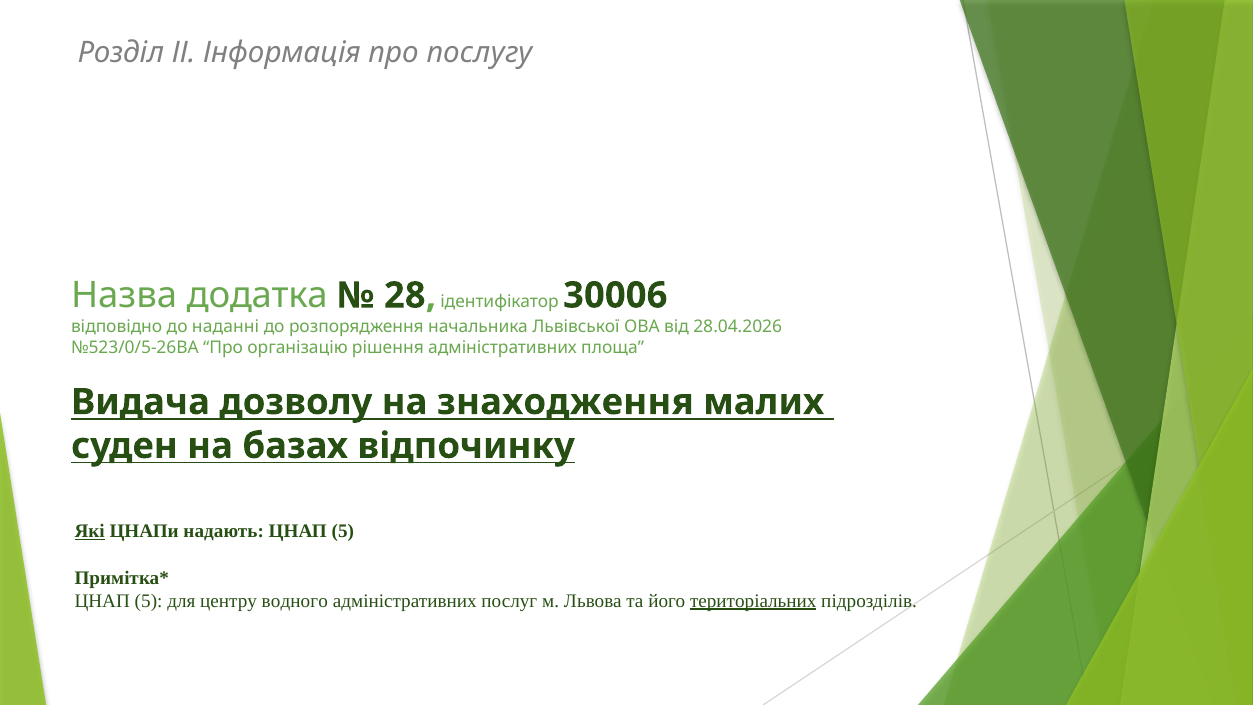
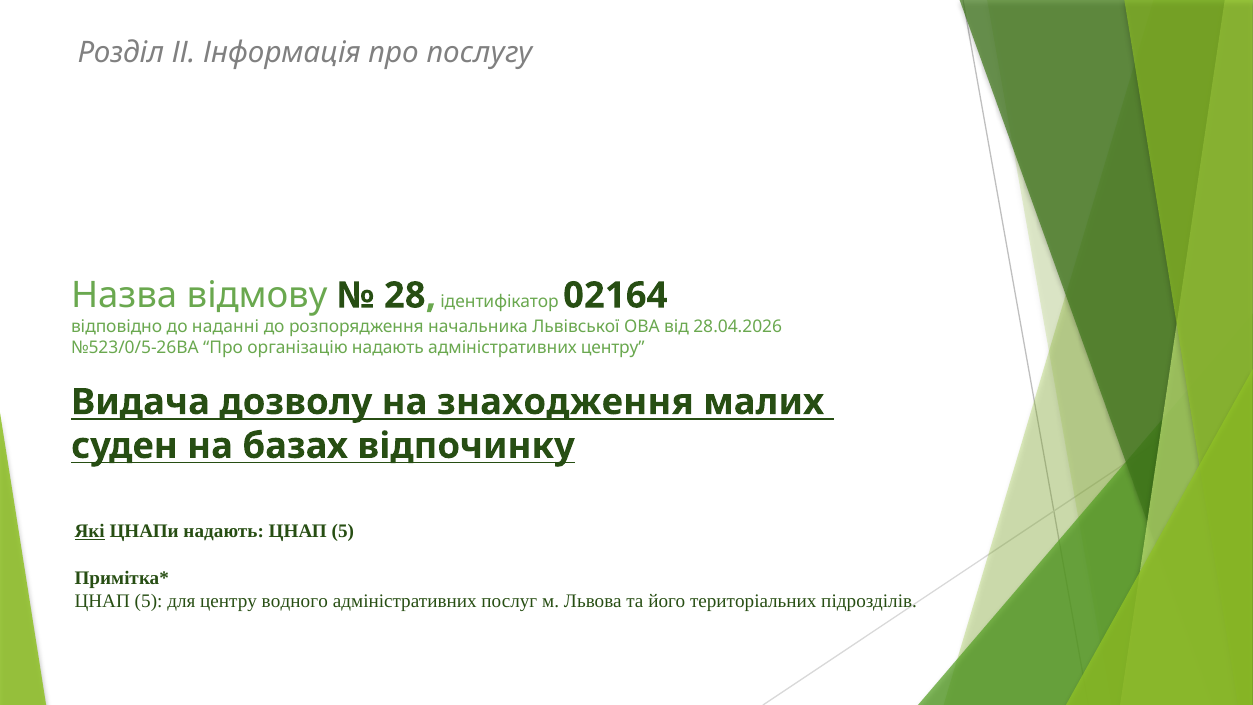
додатка: додатка -> відмову
30006: 30006 -> 02164
організацію рішення: рішення -> надають
адміністративних площа: площа -> центру
територіальних underline: present -> none
